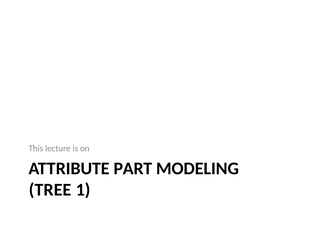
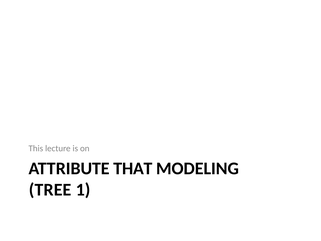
PART: PART -> THAT
